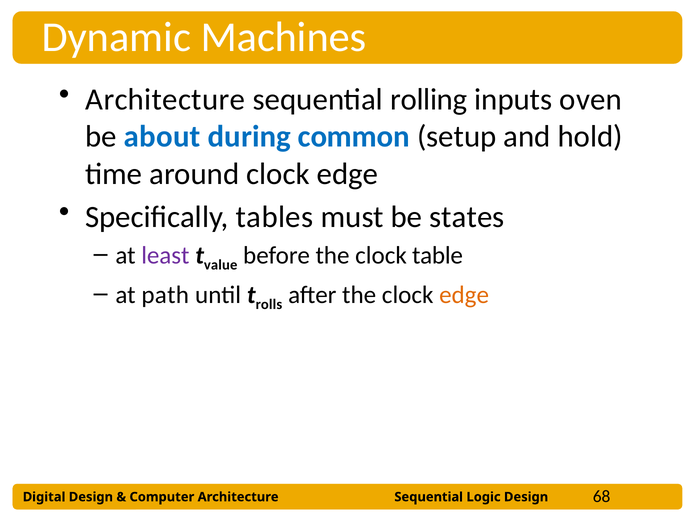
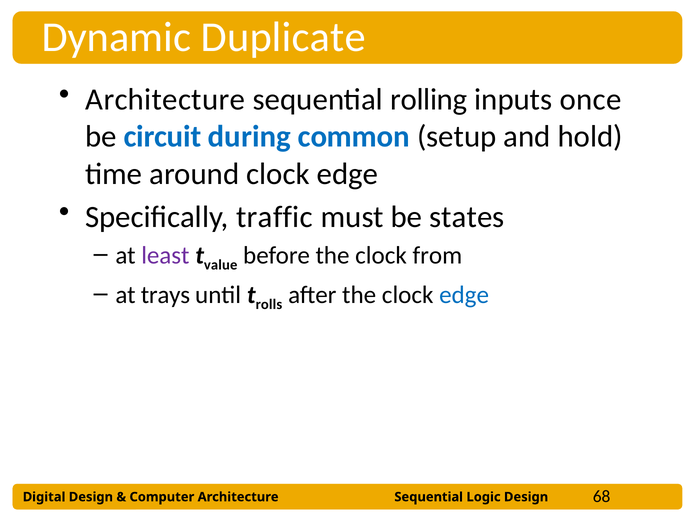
Machines: Machines -> Duplicate
oven: oven -> once
about: about -> circuit
tables: tables -> traffic
table: table -> from
path: path -> trays
edge at (464, 294) colour: orange -> blue
